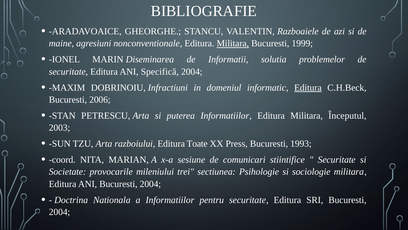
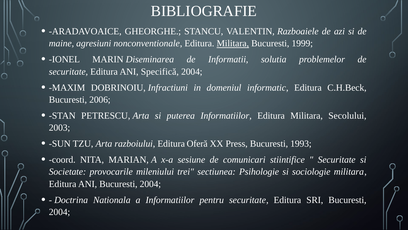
Editura at (308, 87) underline: present -> none
Începutul: Începutul -> Secolului
Toate: Toate -> Oferă
